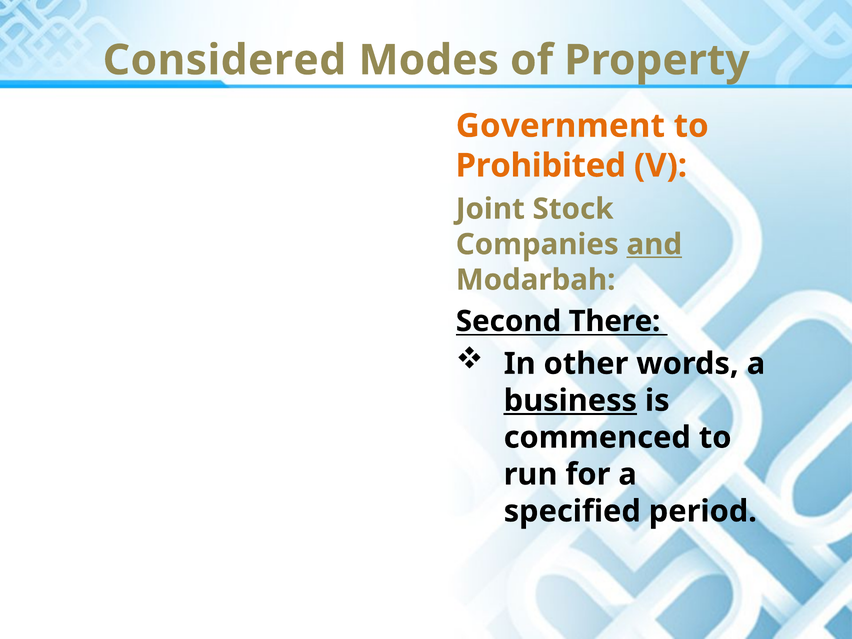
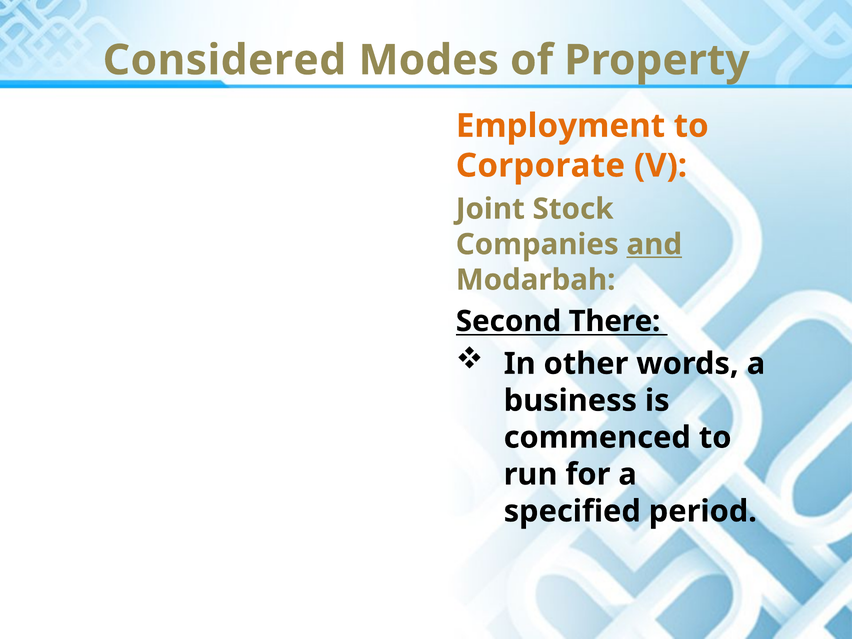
Government: Government -> Employment
Prohibited: Prohibited -> Corporate
business underline: present -> none
